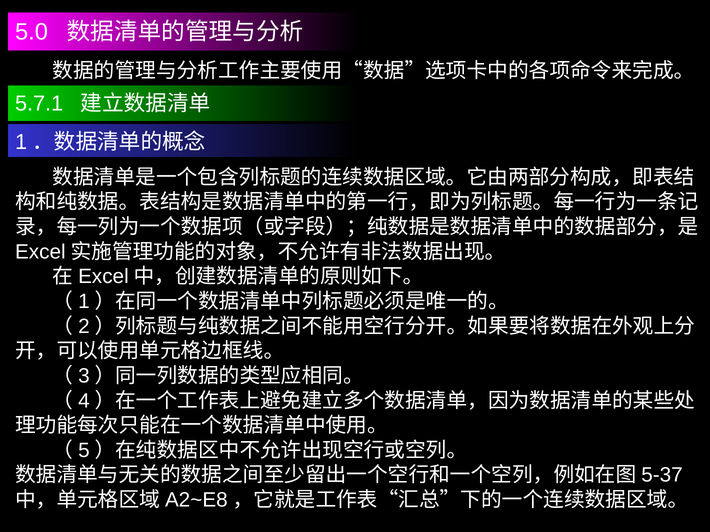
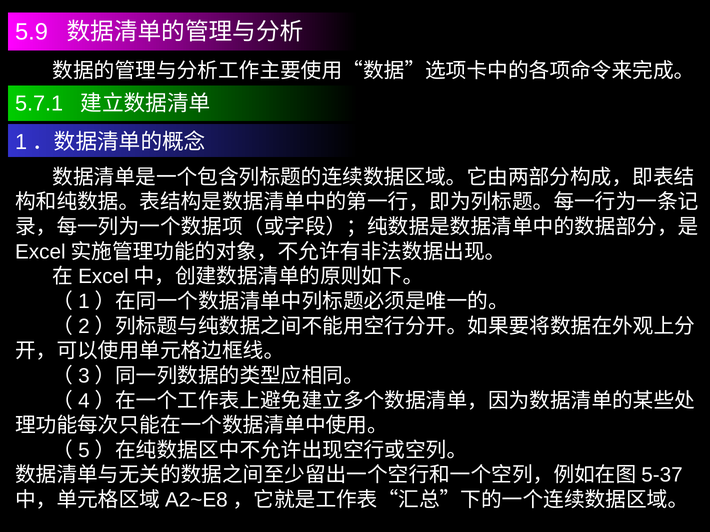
5.0: 5.0 -> 5.9
